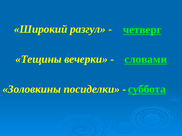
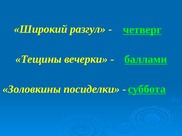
словами: словами -> баллами
